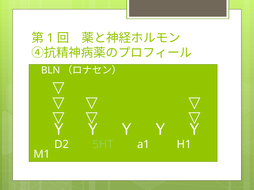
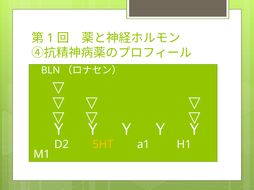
5HT colour: light green -> yellow
